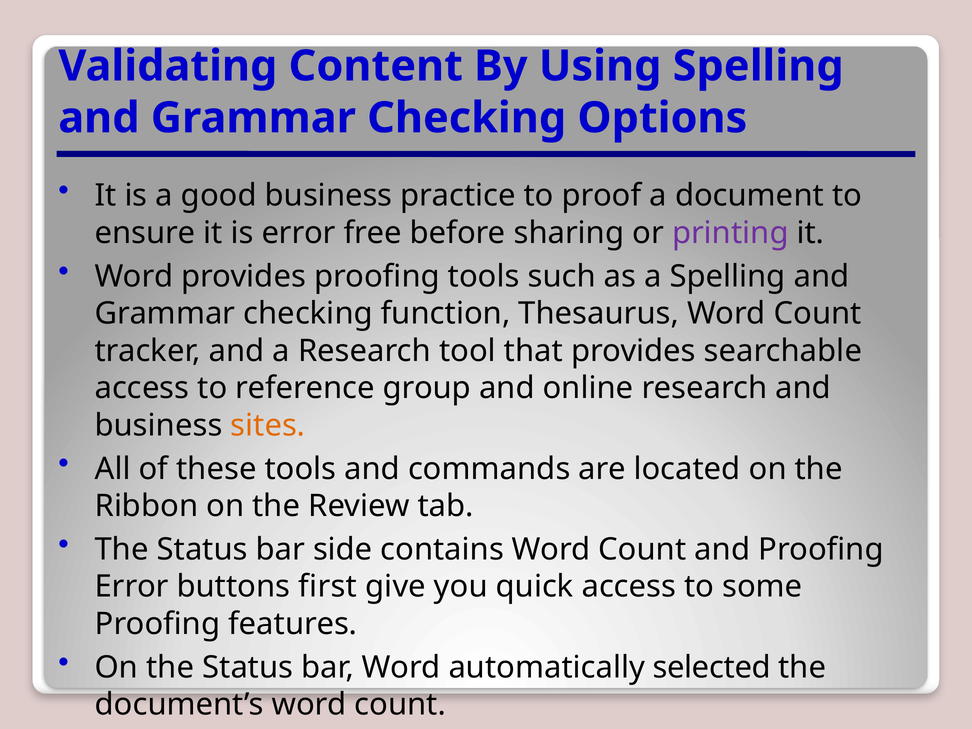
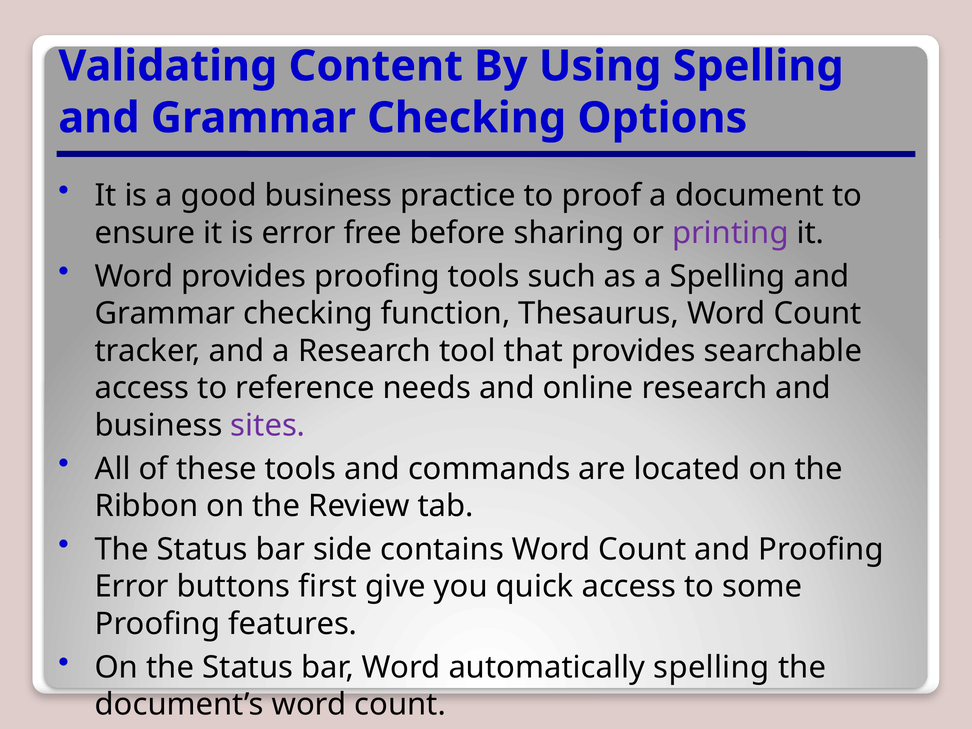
group: group -> needs
sites colour: orange -> purple
automatically selected: selected -> spelling
